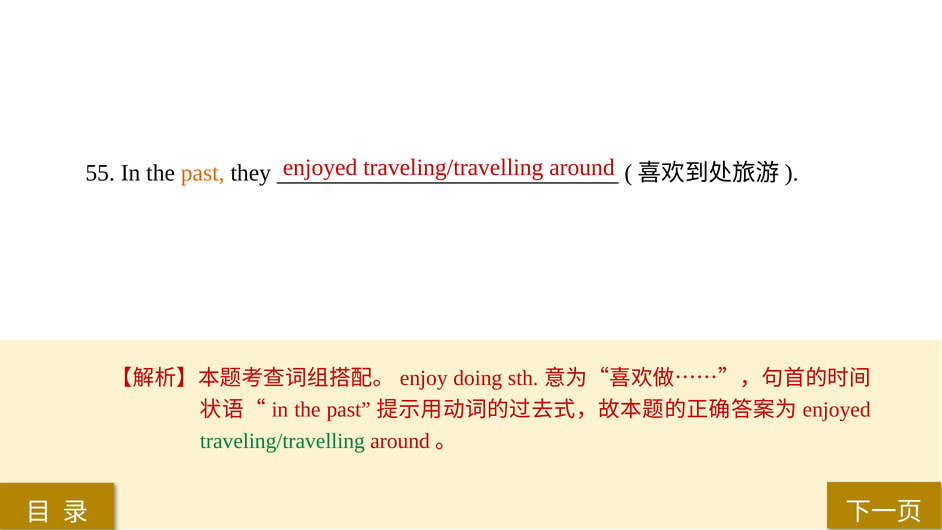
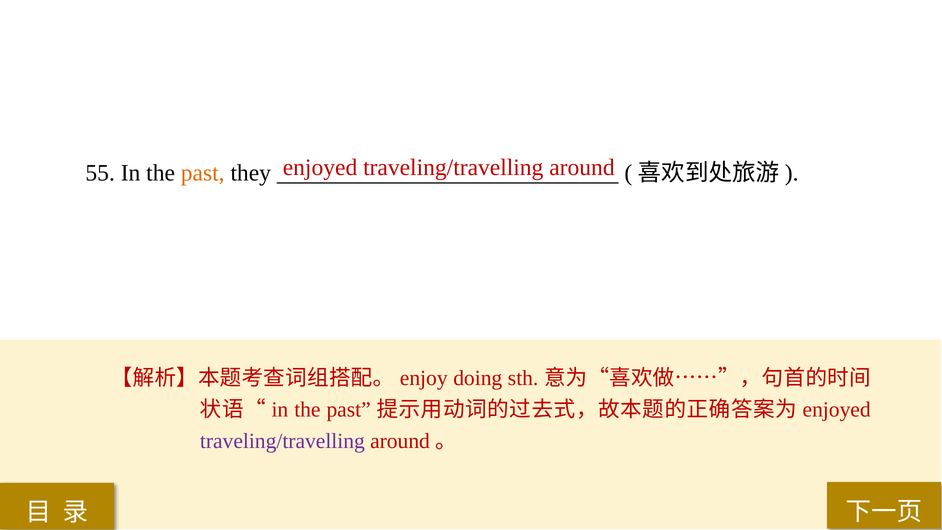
traveling/travelling at (282, 441) colour: green -> purple
